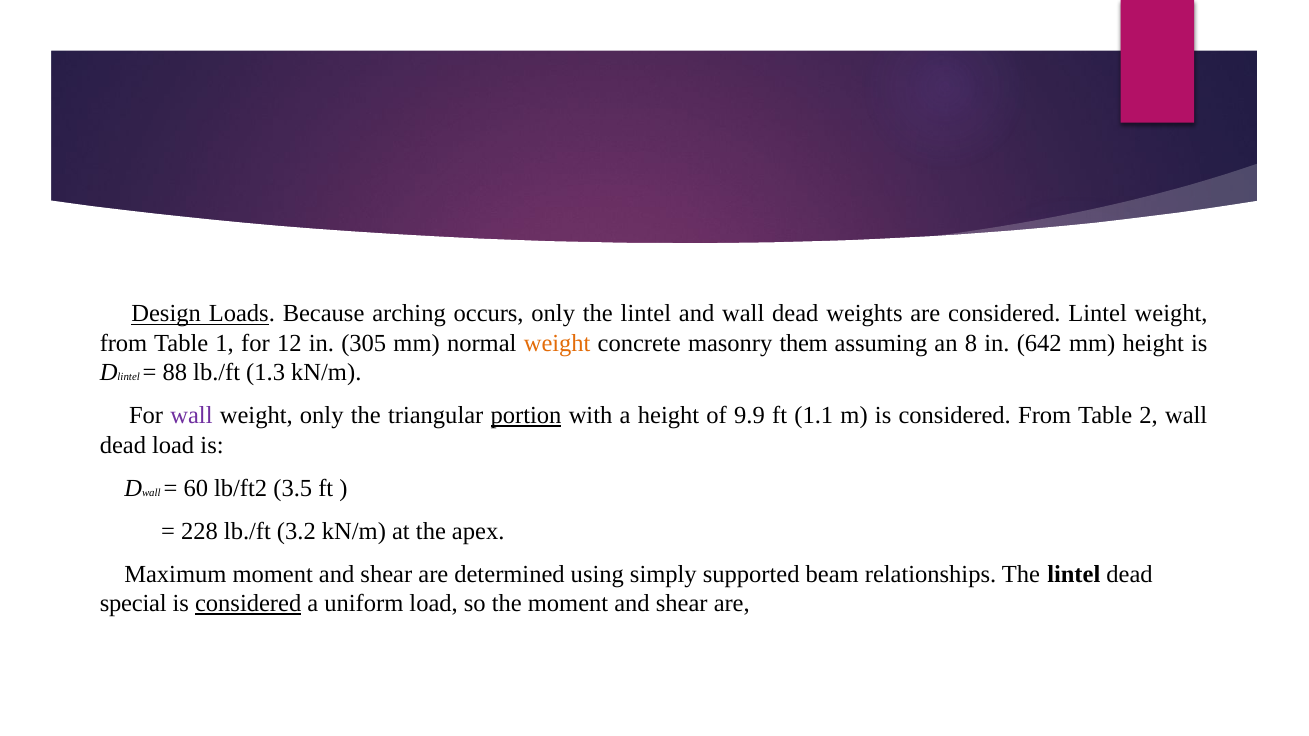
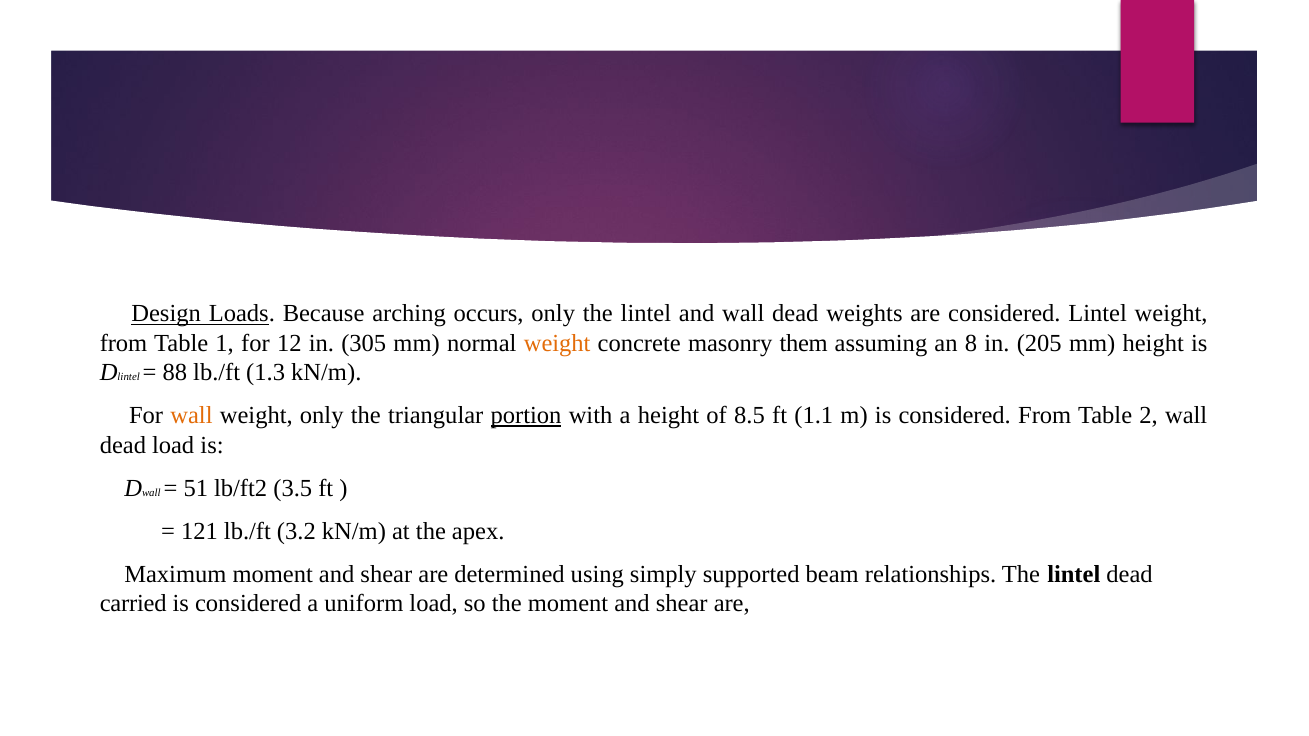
642: 642 -> 205
wall at (191, 416) colour: purple -> orange
9.9: 9.9 -> 8.5
60: 60 -> 51
228: 228 -> 121
special: special -> carried
considered at (248, 604) underline: present -> none
